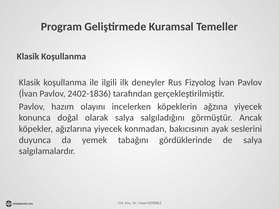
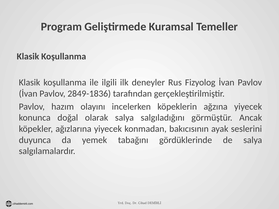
2402-1836: 2402-1836 -> 2849-1836
